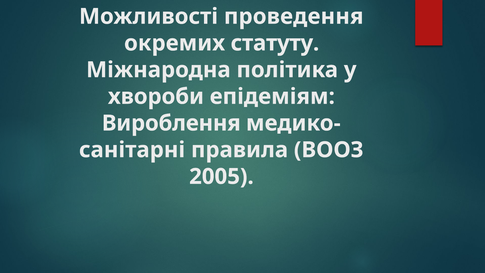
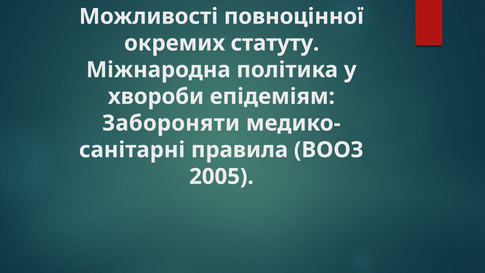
проведення: проведення -> повноцінної
Вироблення: Вироблення -> Забороняти
